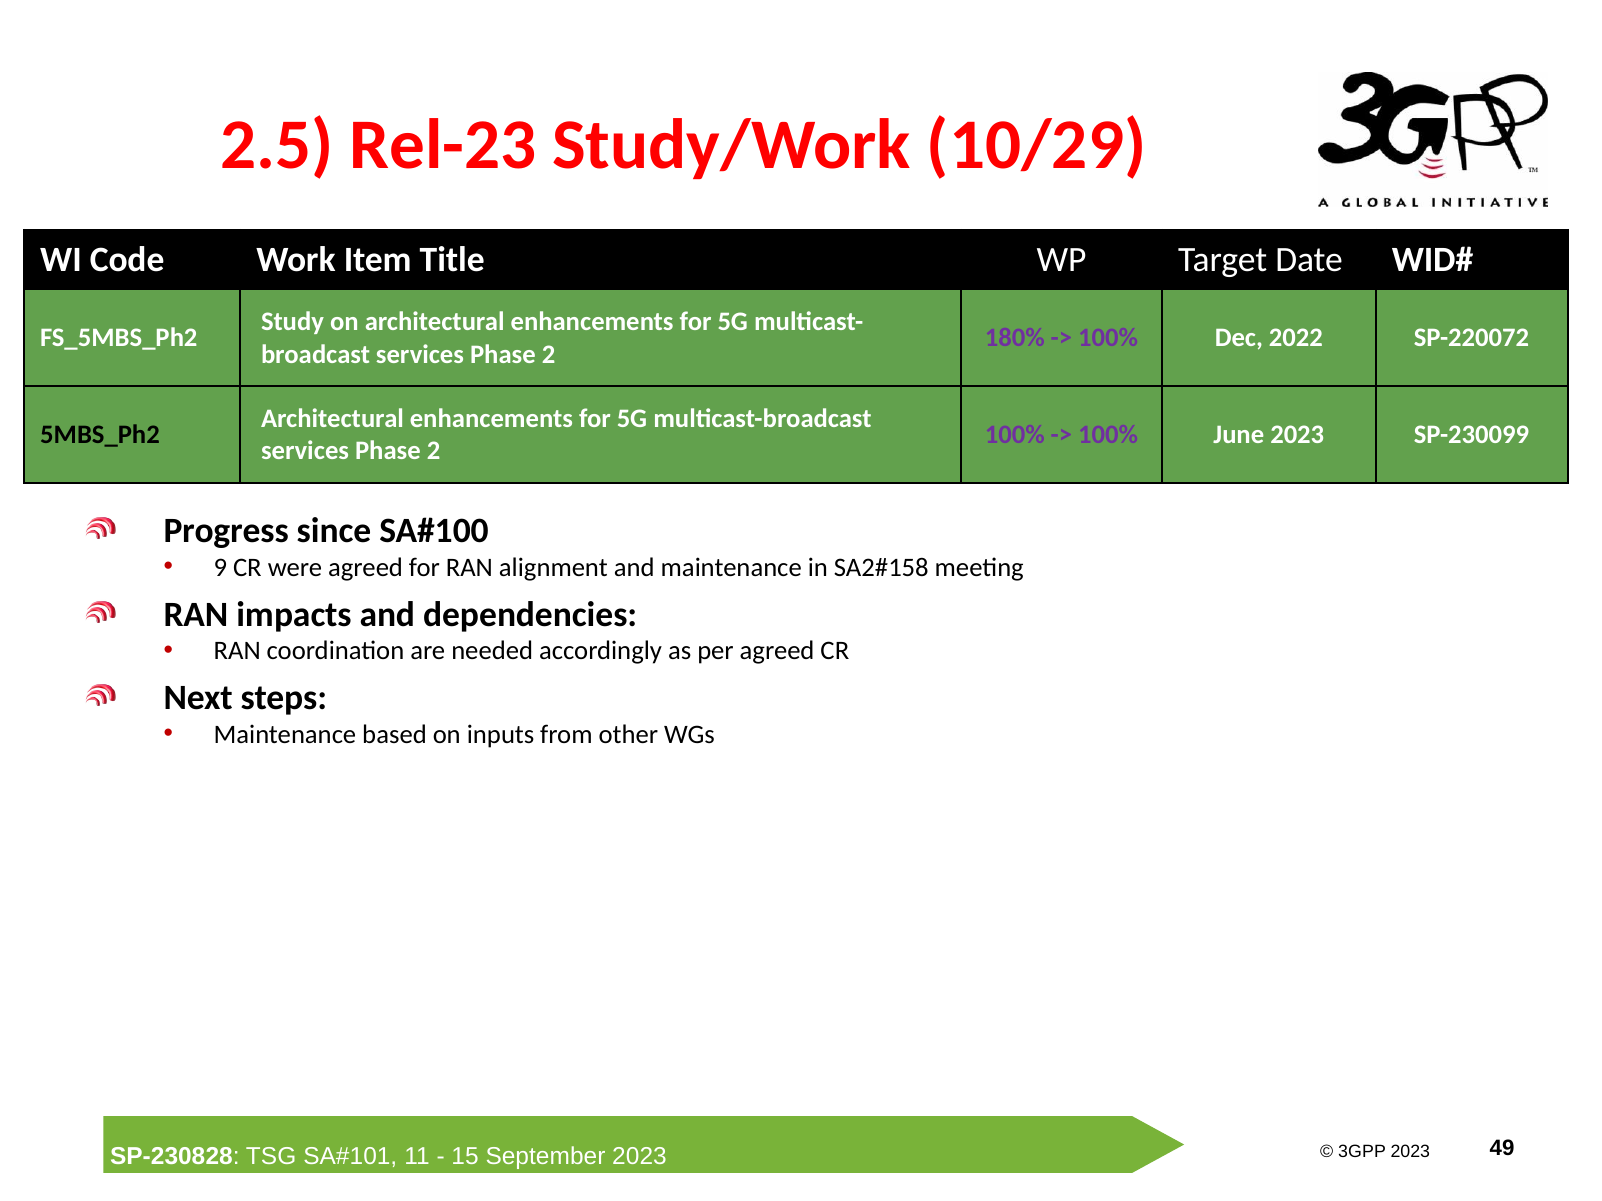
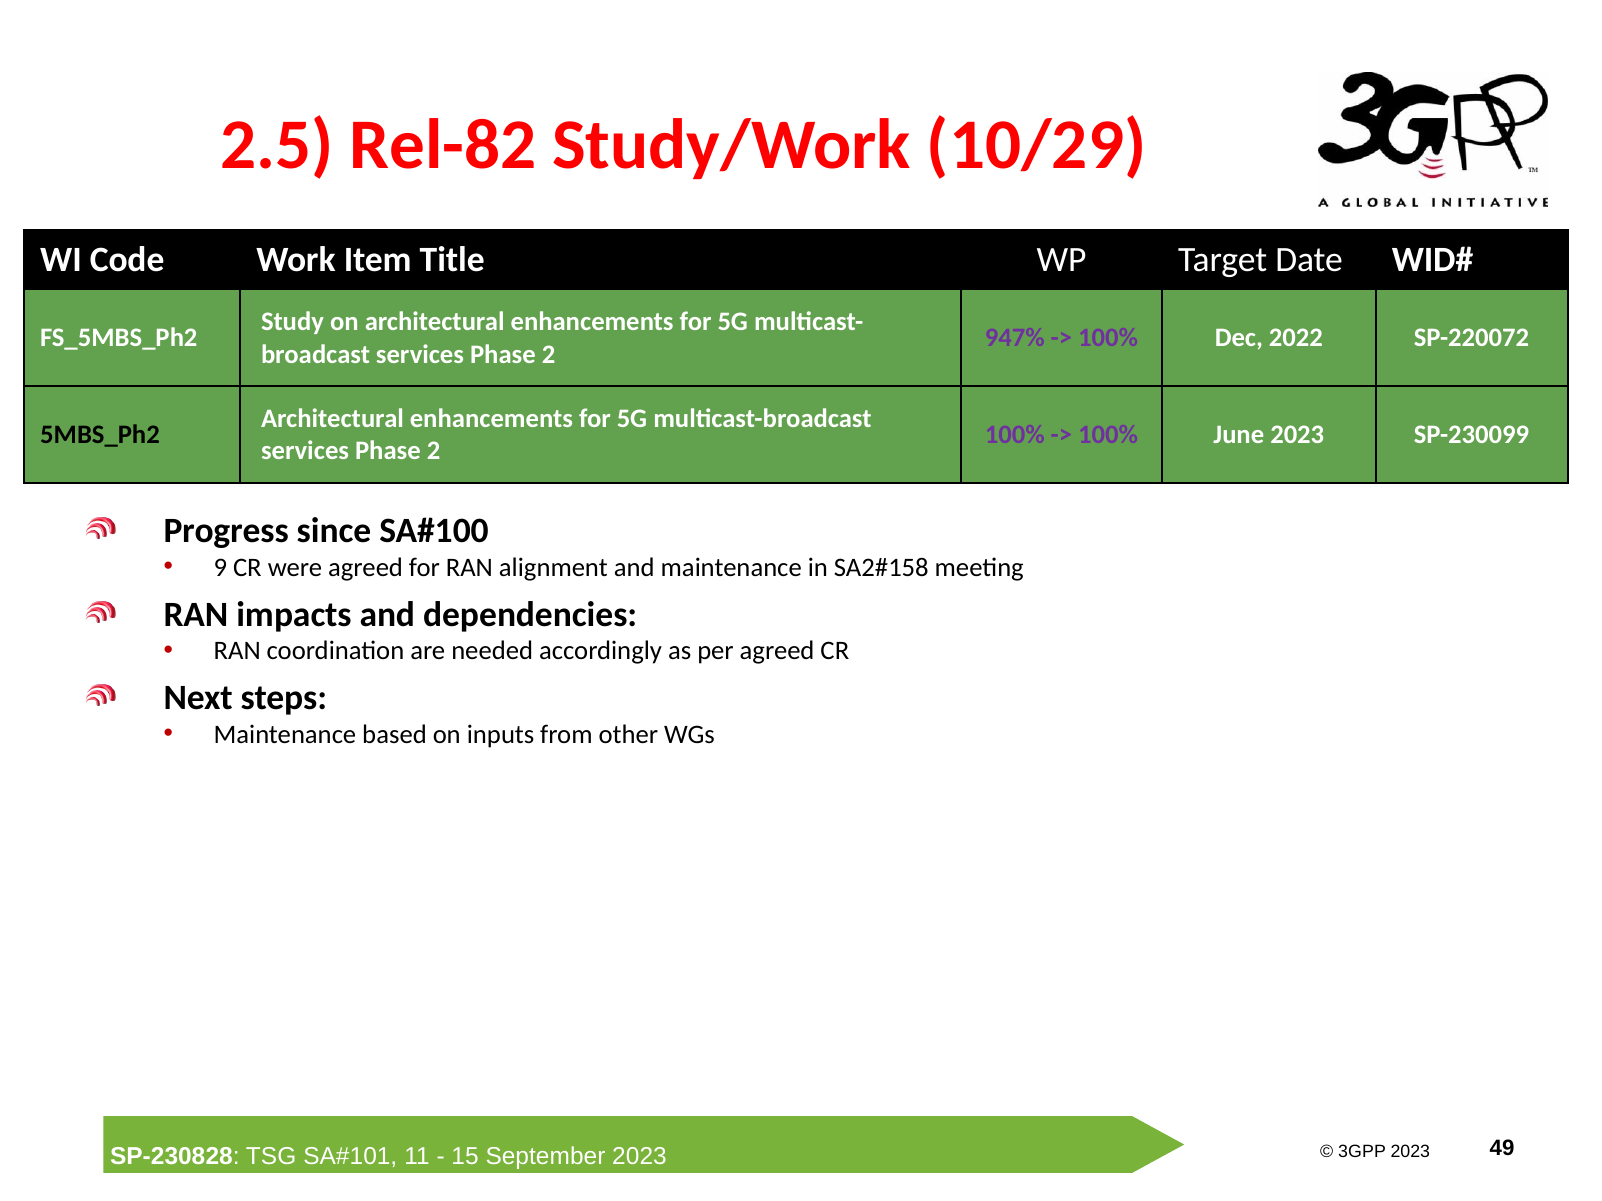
Rel-23: Rel-23 -> Rel-82
180%: 180% -> 947%
